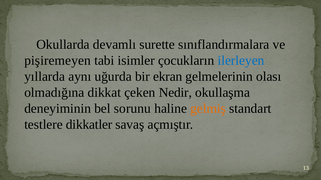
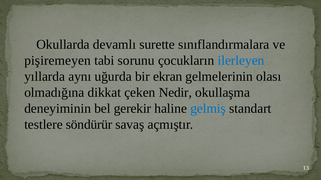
isimler: isimler -> sorunu
sorunu: sorunu -> gerekir
gelmiş colour: orange -> blue
dikkatler: dikkatler -> söndürür
